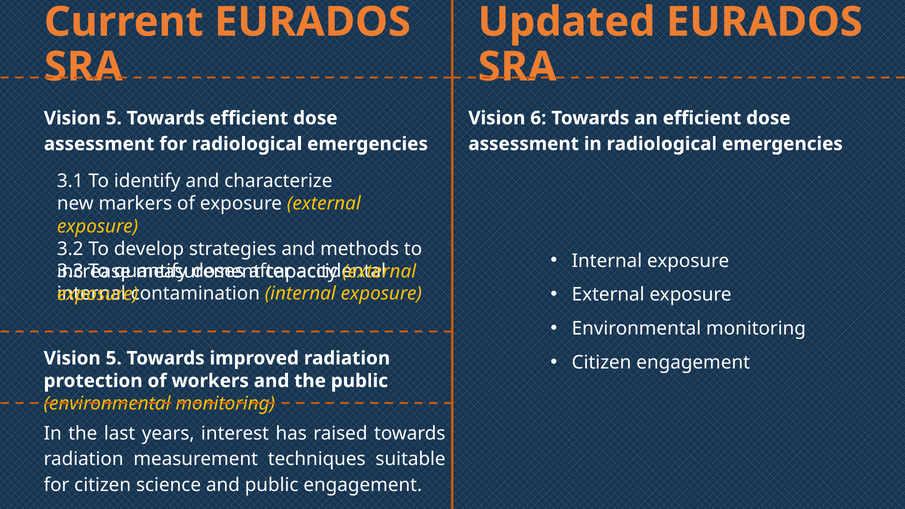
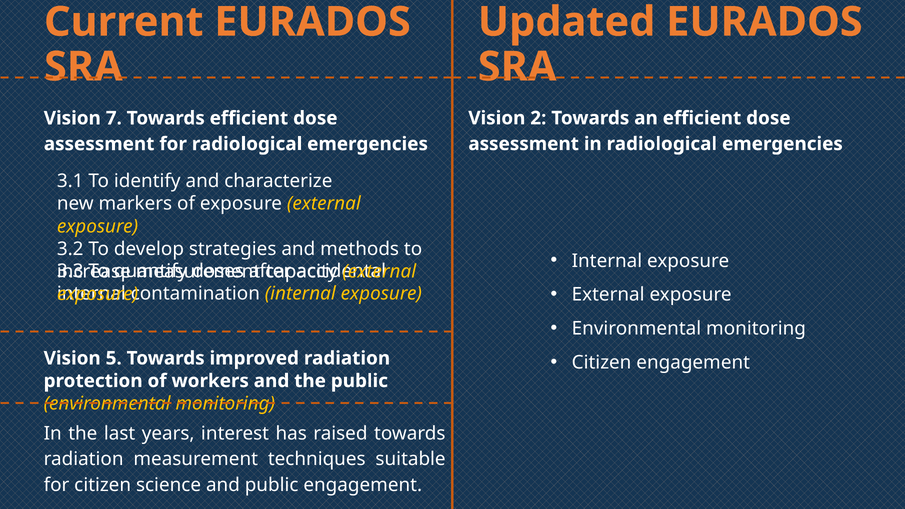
6: 6 -> 2
5 at (114, 118): 5 -> 7
